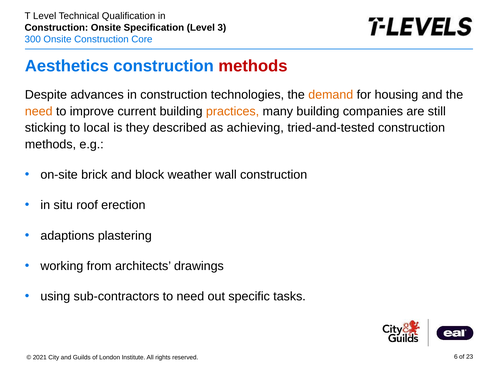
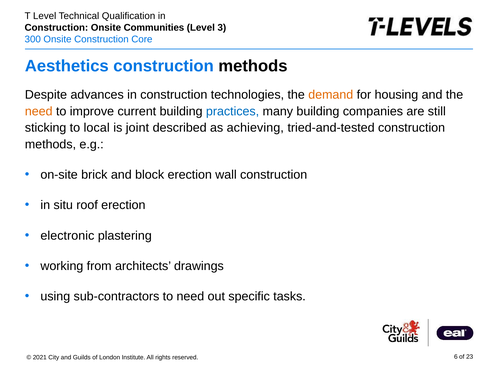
Specification: Specification -> Communities
methods at (253, 66) colour: red -> black
practices colour: orange -> blue
they: they -> joint
block weather: weather -> erection
adaptions: adaptions -> electronic
